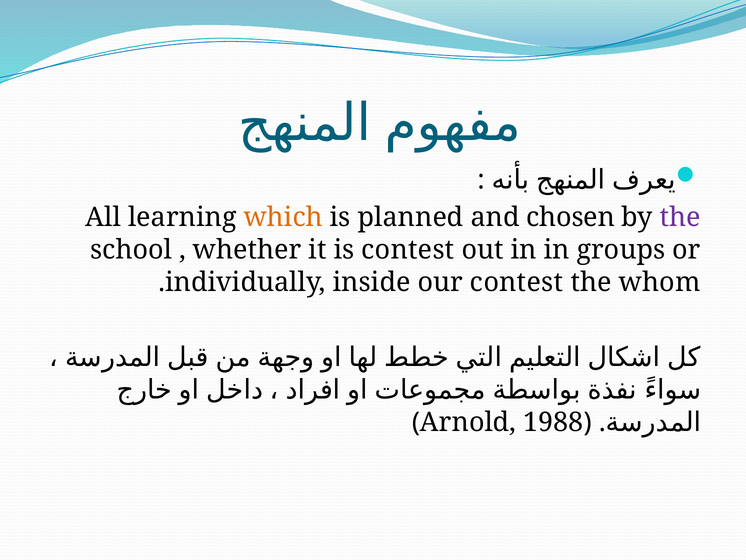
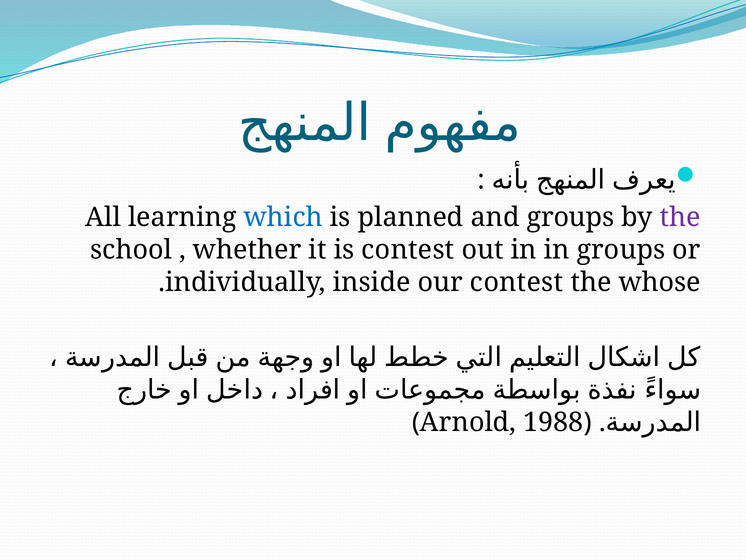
which colour: orange -> blue
and chosen: chosen -> groups
whom: whom -> whose
